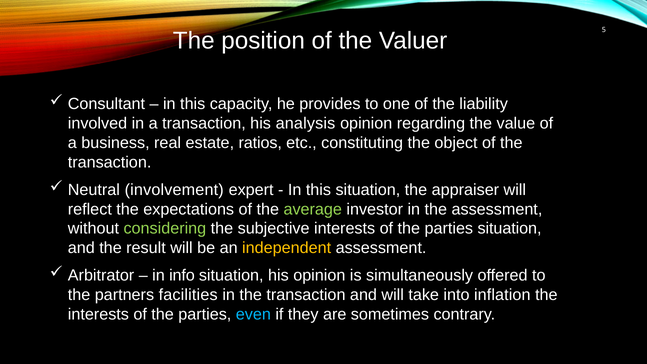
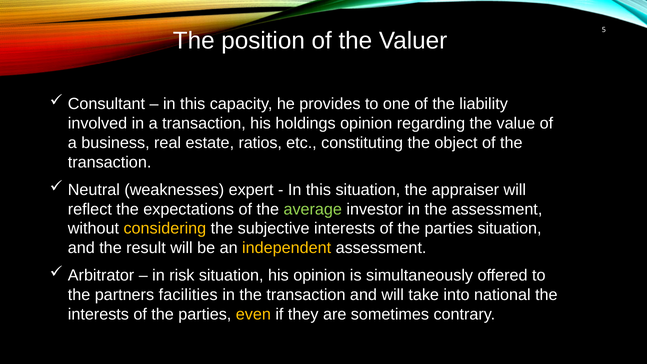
analysis: analysis -> holdings
involvement: involvement -> weaknesses
considering colour: light green -> yellow
info: info -> risk
inflation: inflation -> national
even colour: light blue -> yellow
